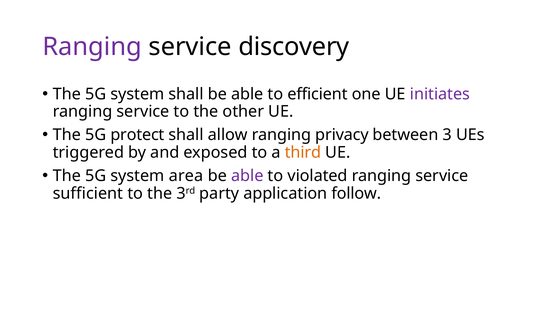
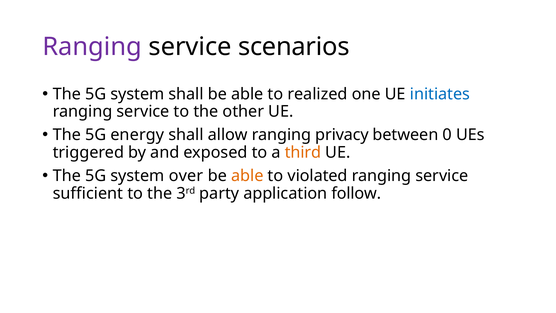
discovery: discovery -> scenarios
efficient: efficient -> realized
initiates colour: purple -> blue
protect: protect -> energy
3: 3 -> 0
area: area -> over
able at (247, 176) colour: purple -> orange
